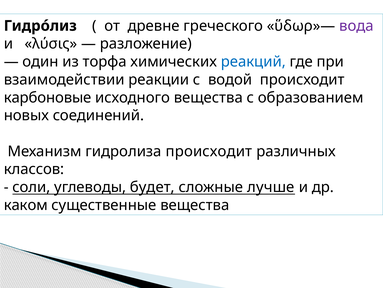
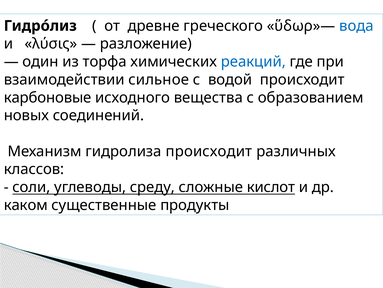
вода colour: purple -> blue
реакции: реакции -> сильное
будет: будет -> среду
лучше: лучше -> кислот
существенные вещества: вещества -> продукты
